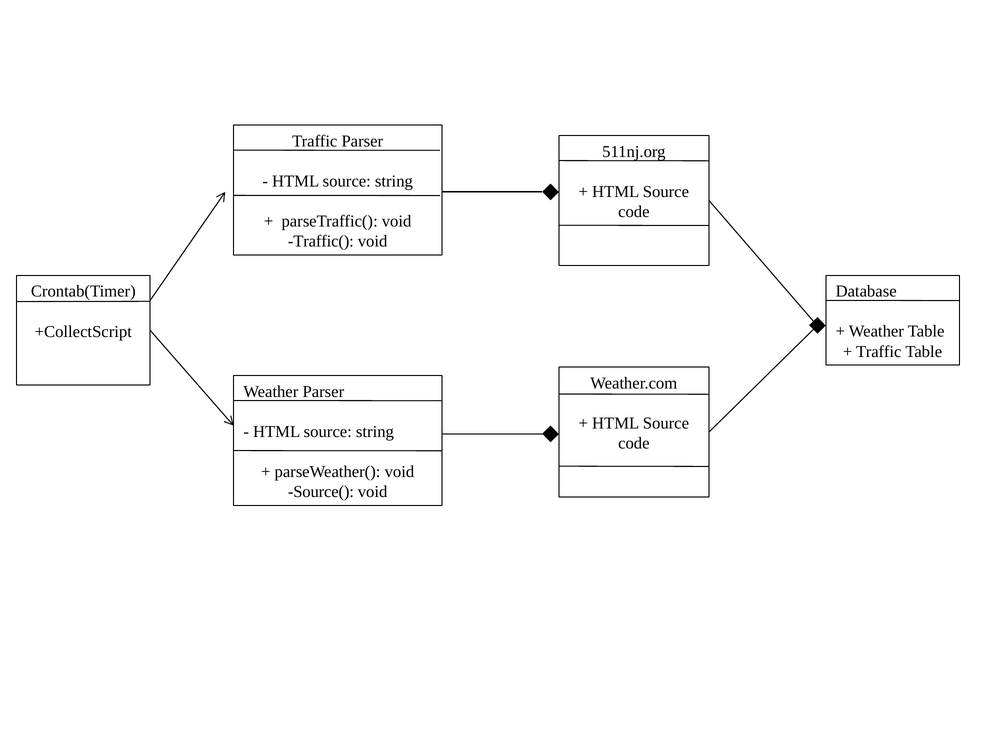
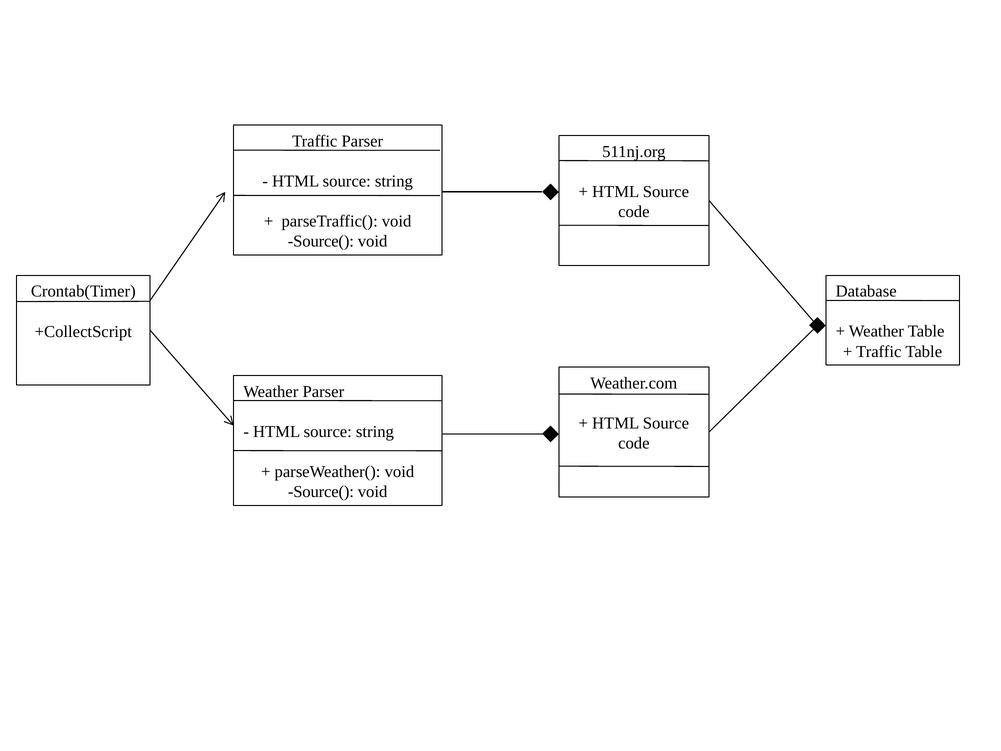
Traffic( at (321, 241): Traffic( -> Source(
